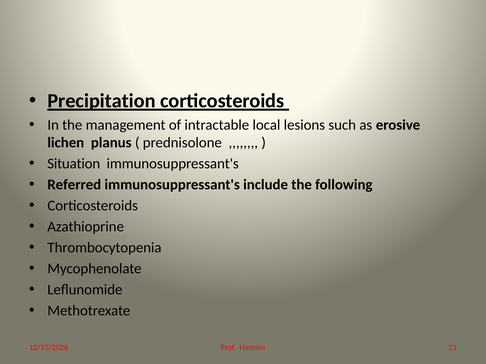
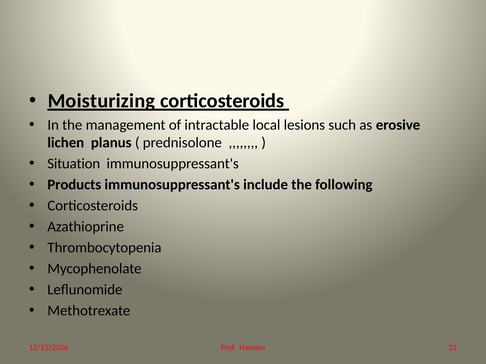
Precipitation: Precipitation -> Moisturizing
Referred: Referred -> Products
